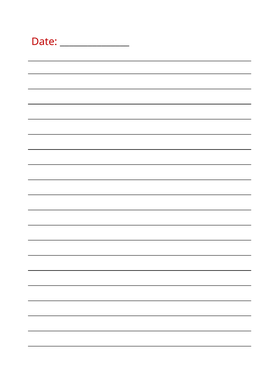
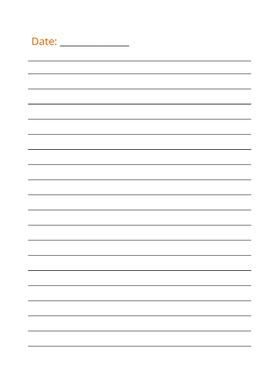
Date colour: red -> orange
